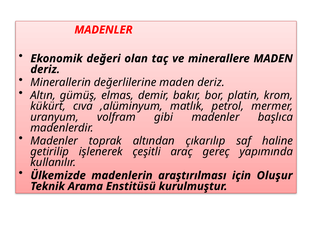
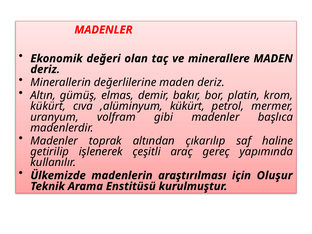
,alüminyum matlık: matlık -> kükürt
